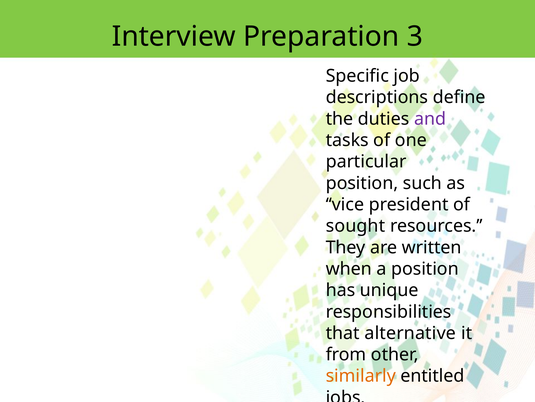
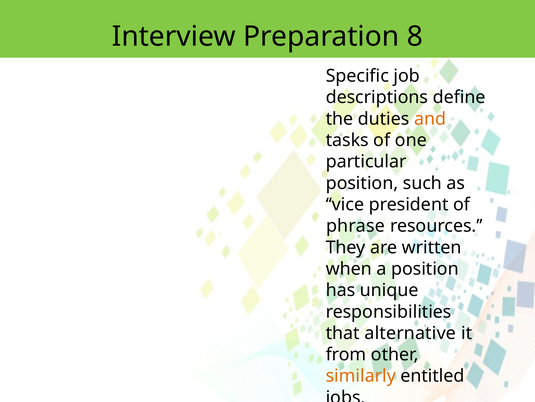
3: 3 -> 8
and colour: purple -> orange
sought: sought -> phrase
